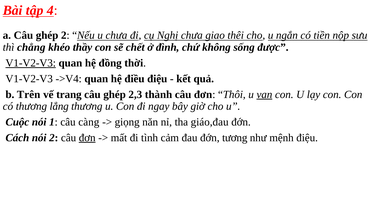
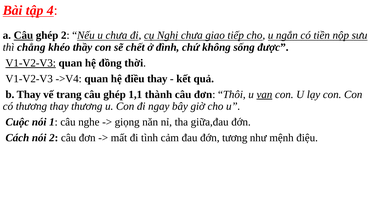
Câu at (23, 35) underline: none -> present
thêi: thêi -> tiếp
điều điệu: điệu -> thay
b Trên: Trên -> Thay
2,3: 2,3 -> 1,1
thương lẳng: lẳng -> thay
càng: càng -> nghe
giáo,đau: giáo,đau -> giữa,đau
đơn at (87, 138) underline: present -> none
